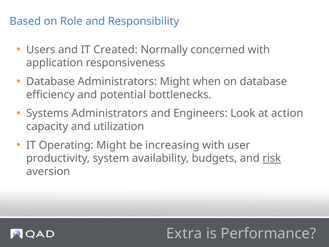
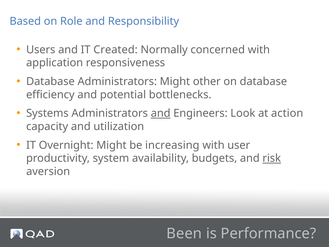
when: when -> other
and at (161, 113) underline: none -> present
Operating: Operating -> Overnight
Extra: Extra -> Been
